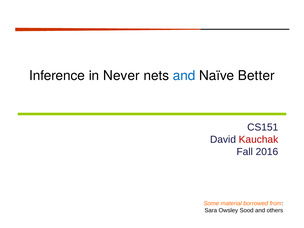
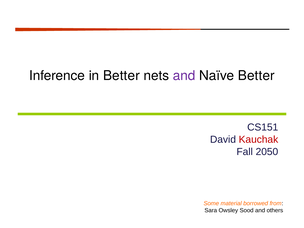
in Never: Never -> Better
and at (184, 76) colour: blue -> purple
2016: 2016 -> 2050
